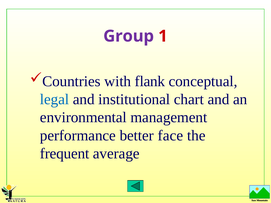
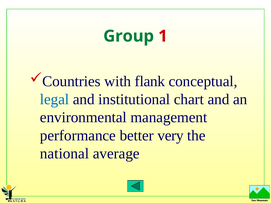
Group colour: purple -> green
face: face -> very
frequent: frequent -> national
